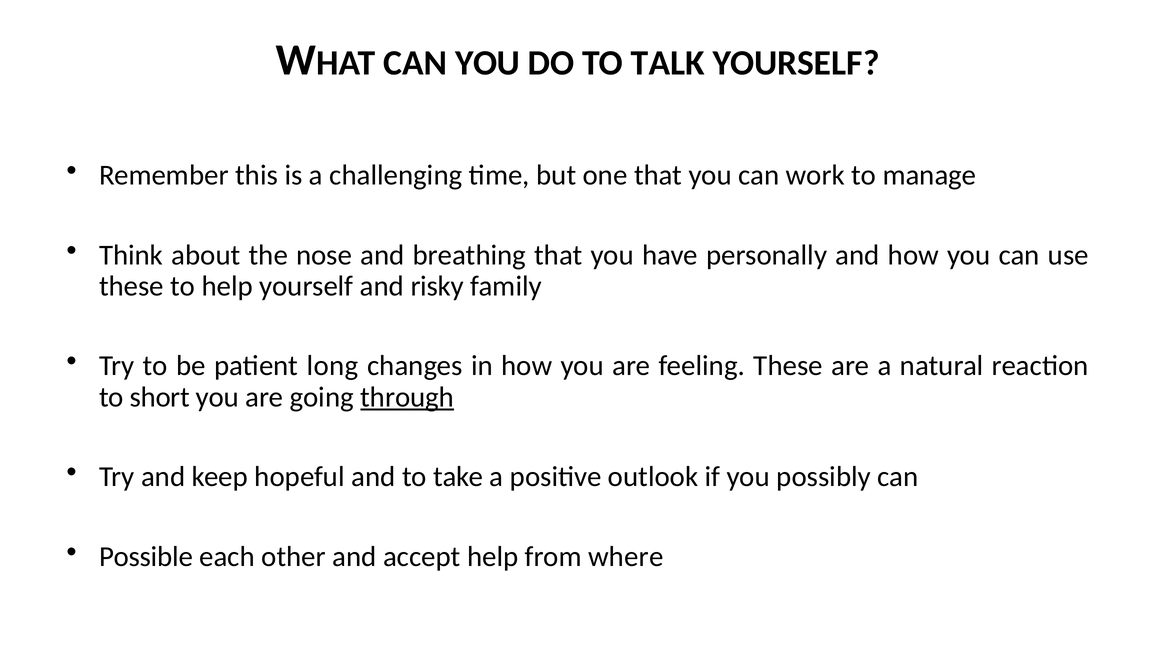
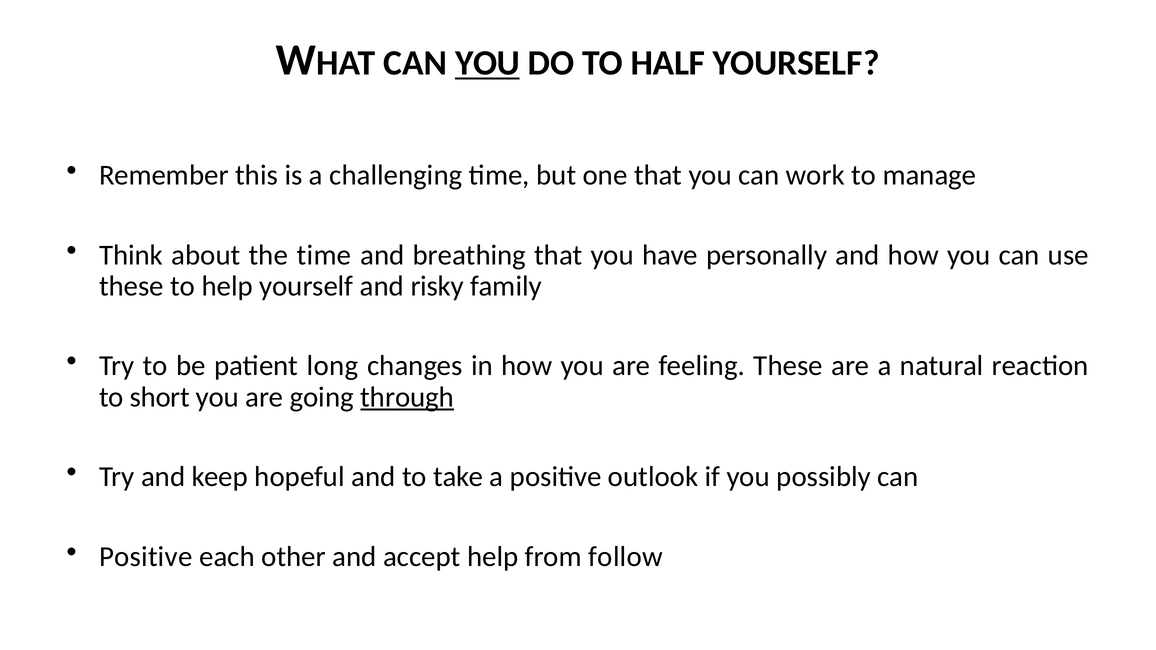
YOU at (488, 63) underline: none -> present
TALK: TALK -> HALF
the nose: nose -> time
Possible at (146, 557): Possible -> Positive
where: where -> follow
